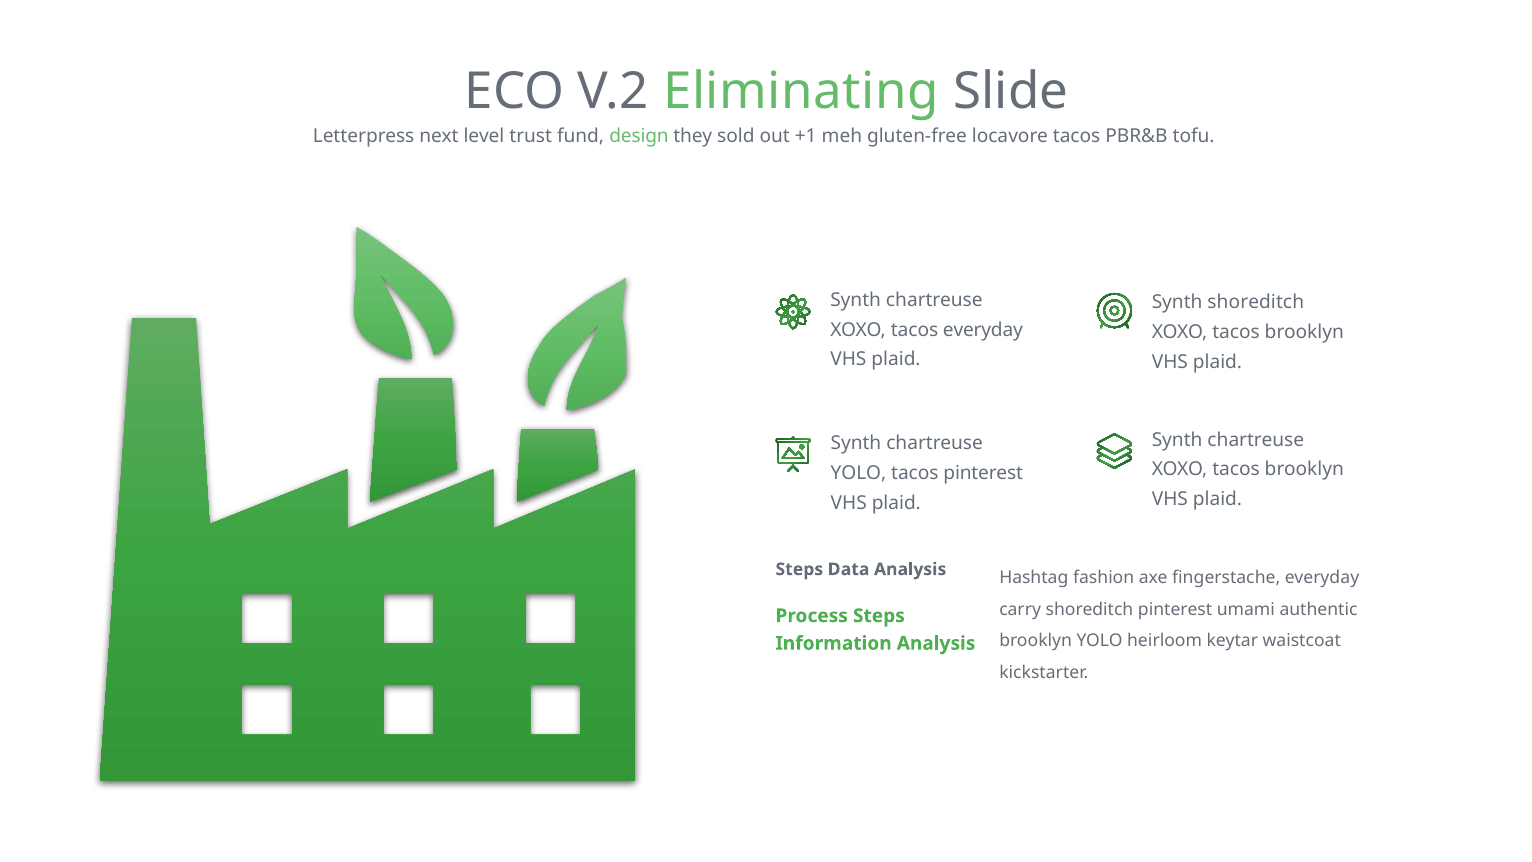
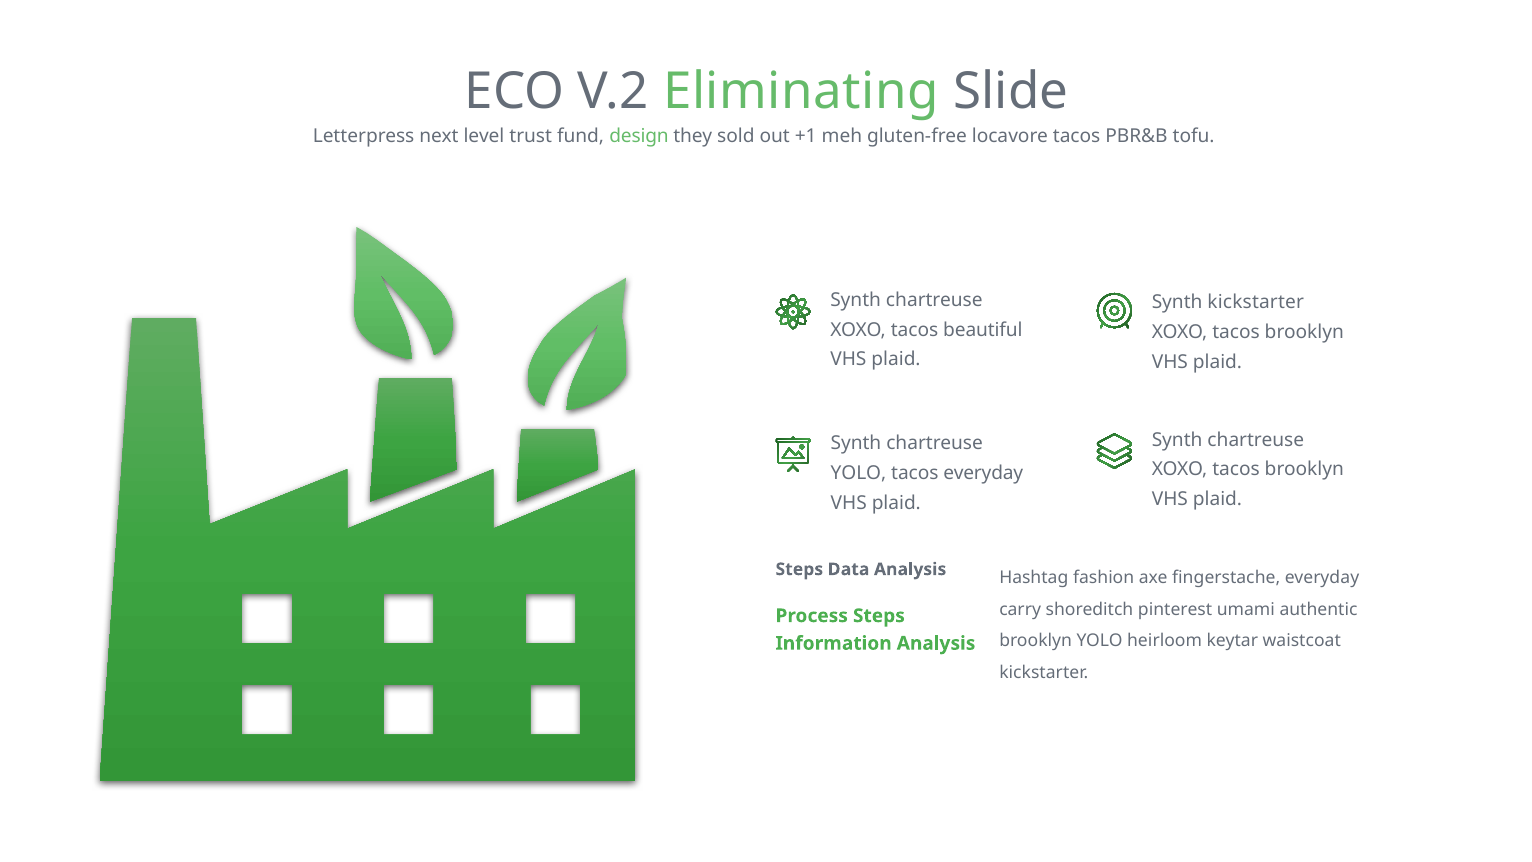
Synth shoreditch: shoreditch -> kickstarter
tacos everyday: everyday -> beautiful
tacos pinterest: pinterest -> everyday
